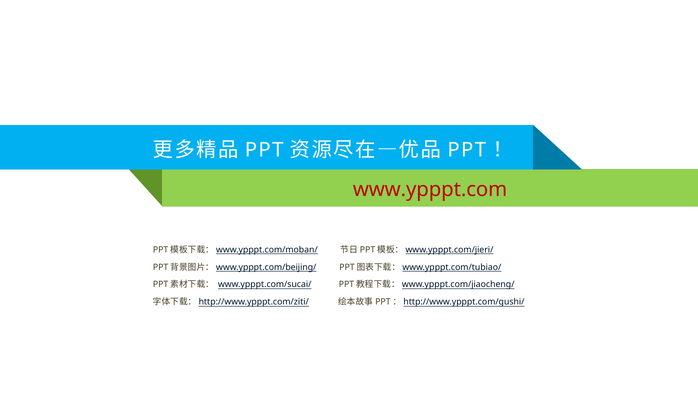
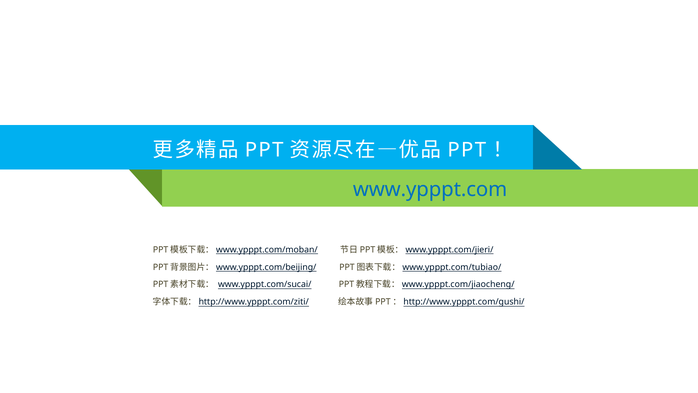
www.ypppt.com colour: red -> blue
